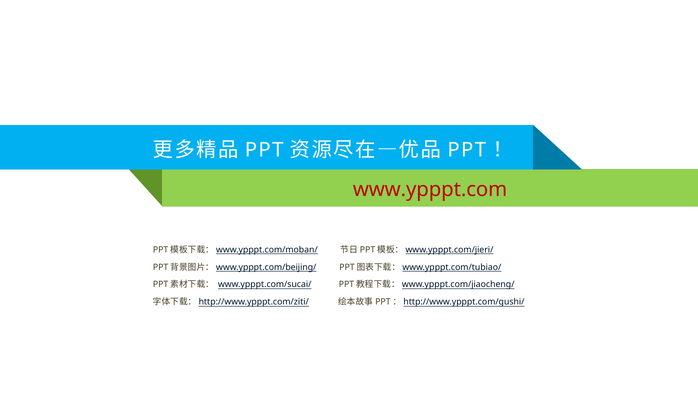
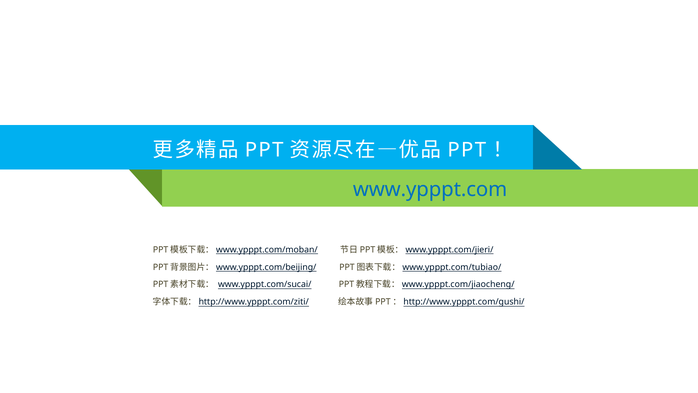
www.ypppt.com colour: red -> blue
